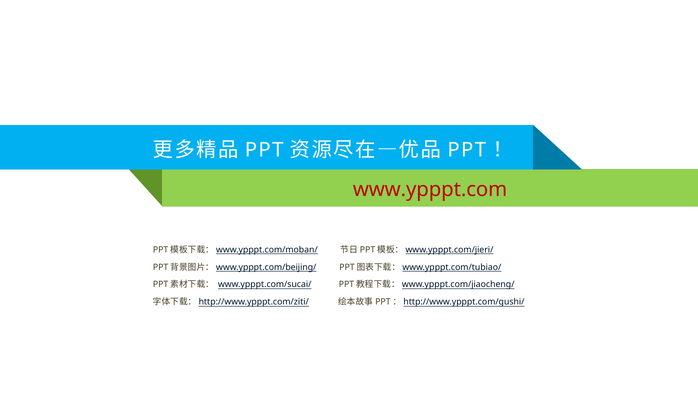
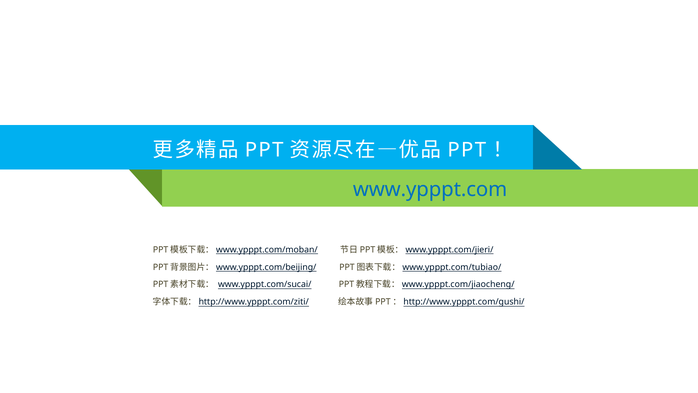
www.ypppt.com colour: red -> blue
